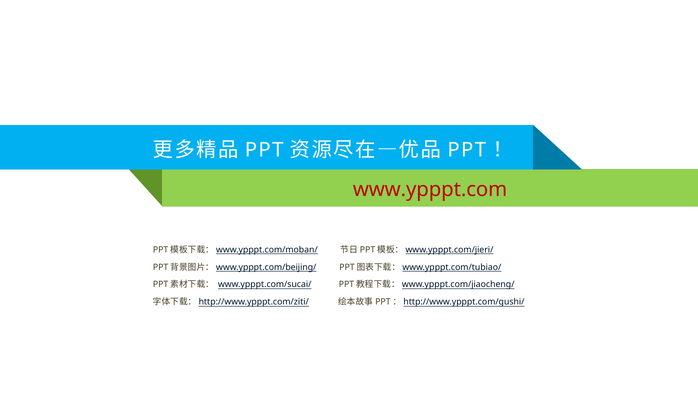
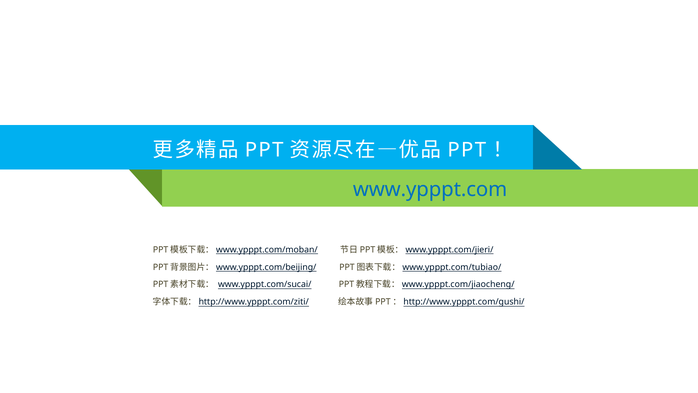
www.ypppt.com colour: red -> blue
